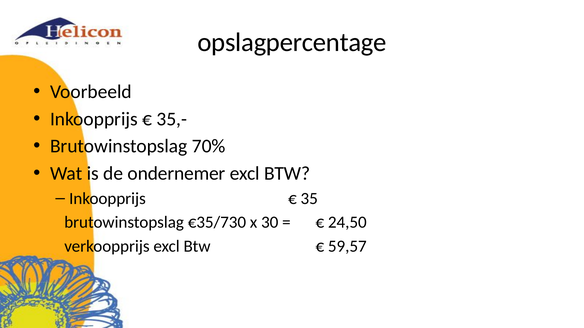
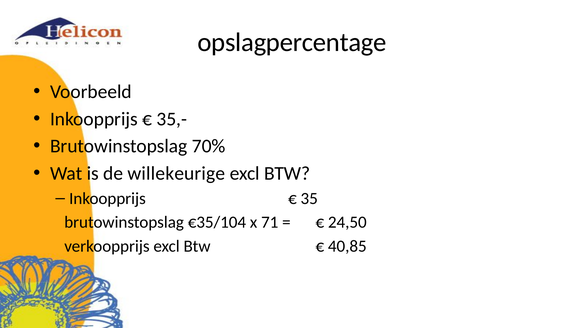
ondernemer: ondernemer -> willekeurige
€35/730: €35/730 -> €35/104
30: 30 -> 71
59,57: 59,57 -> 40,85
